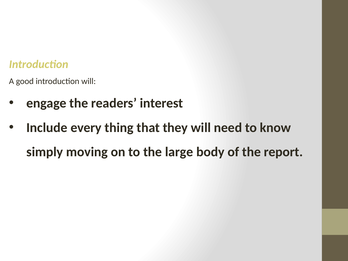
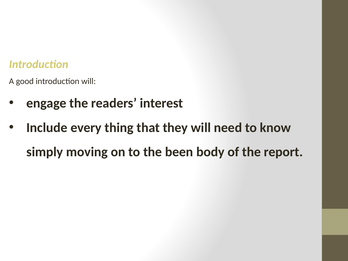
large: large -> been
